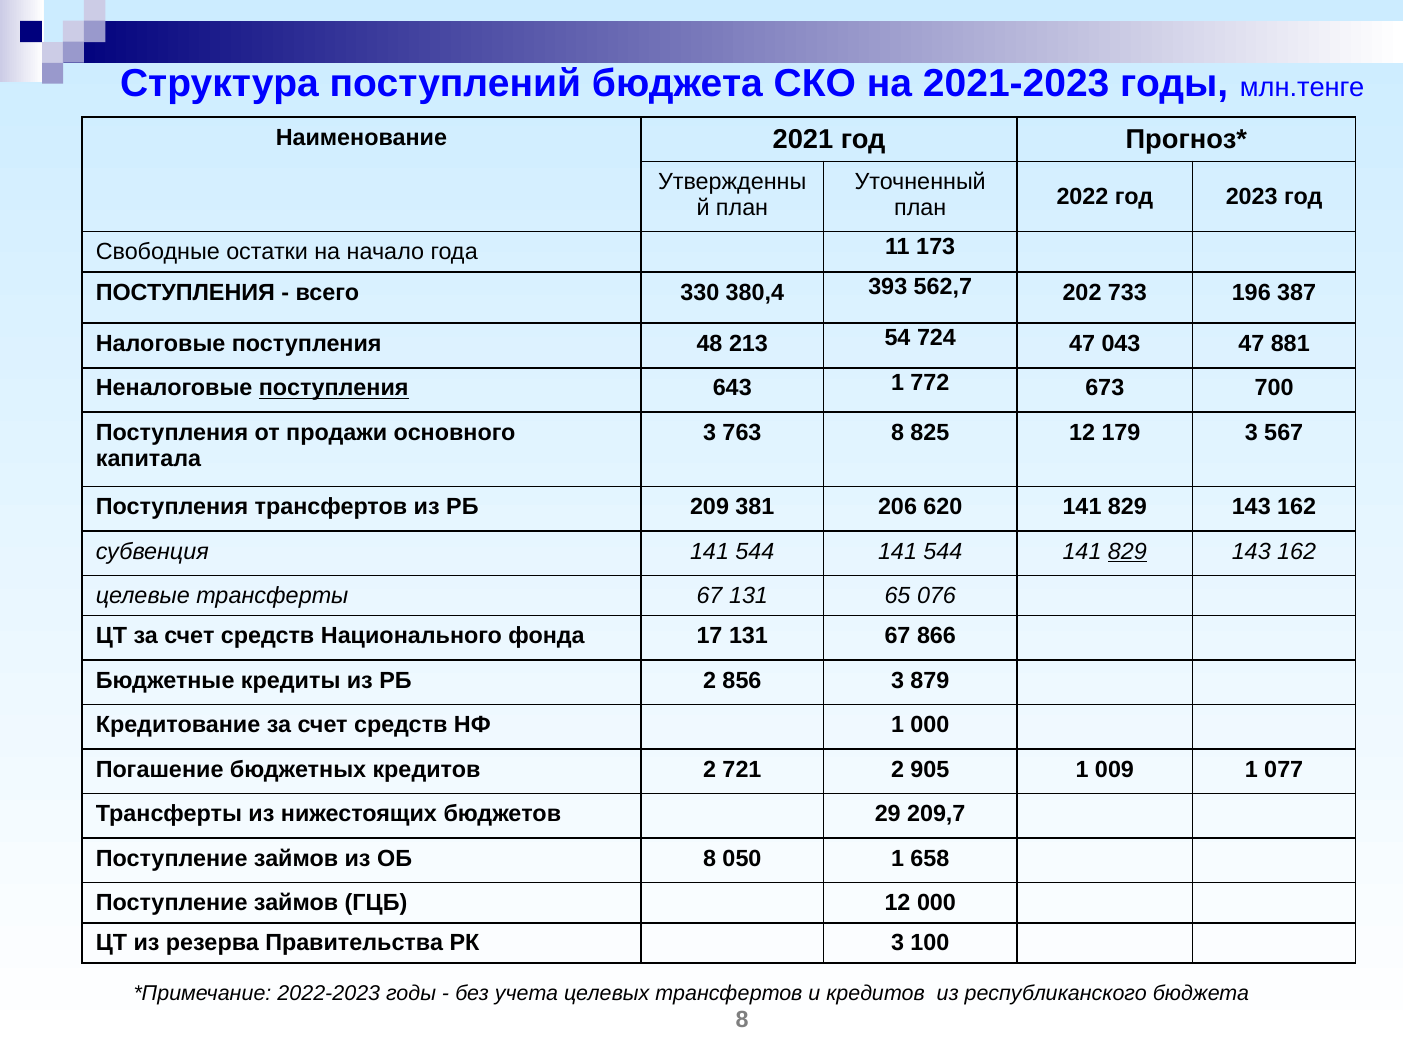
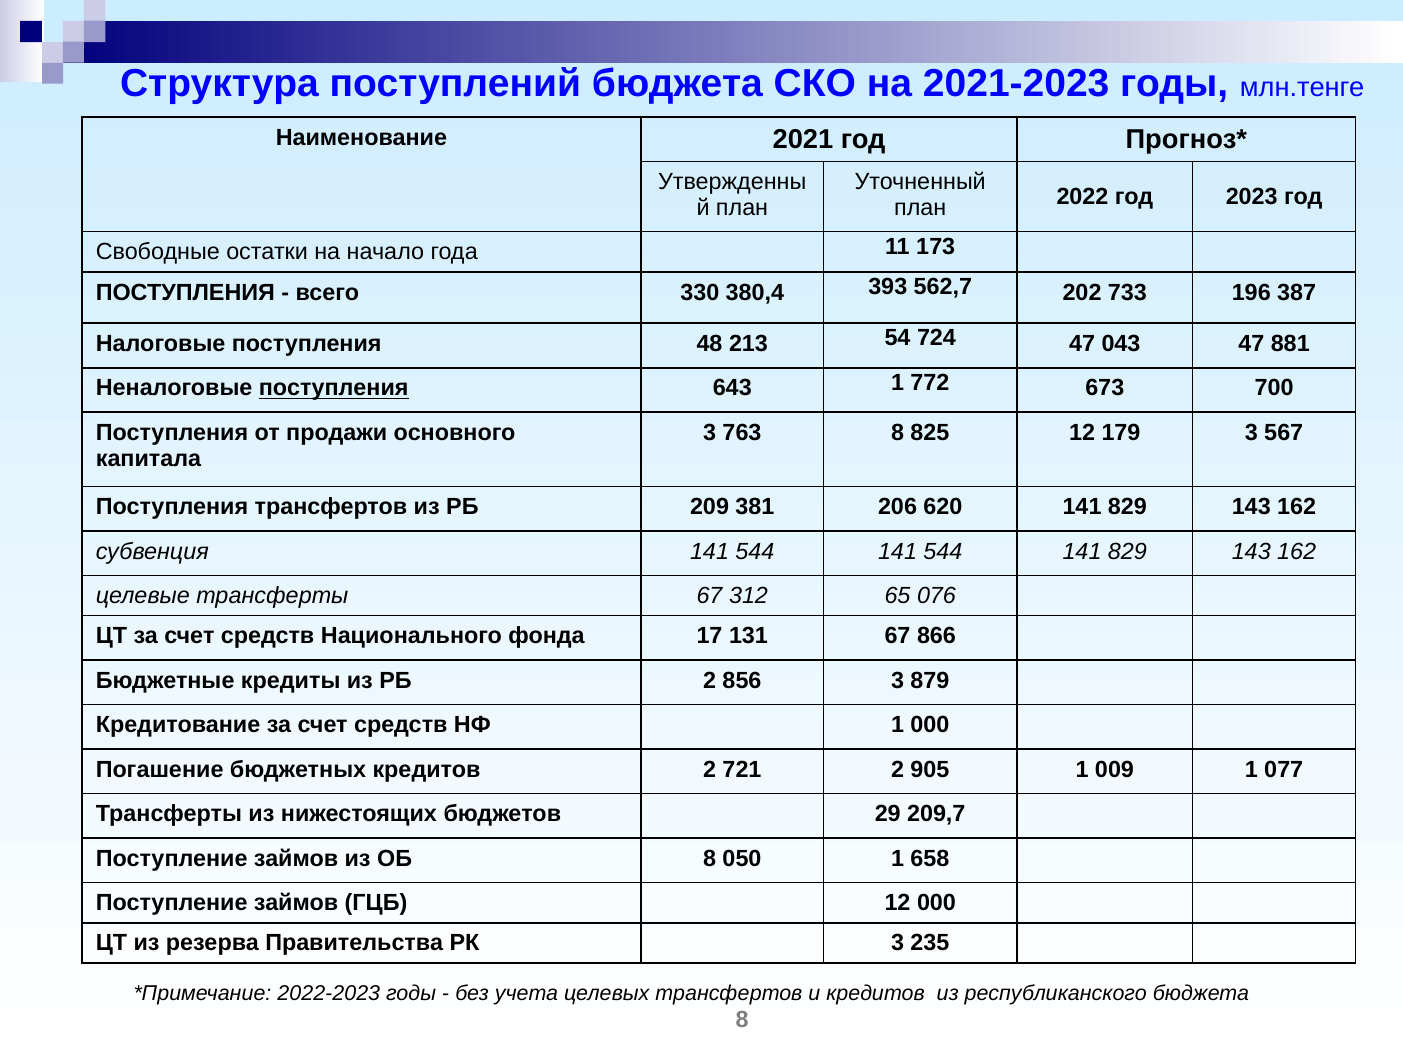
829 at (1127, 552) underline: present -> none
67 131: 131 -> 312
100: 100 -> 235
